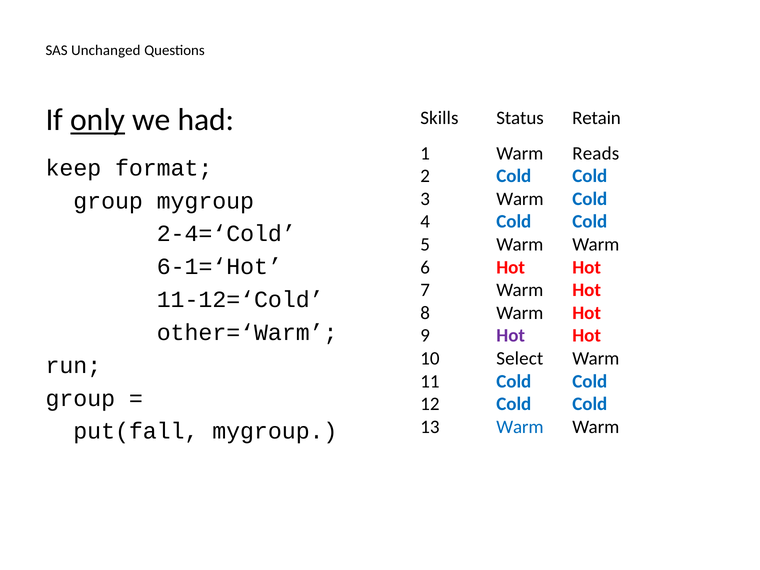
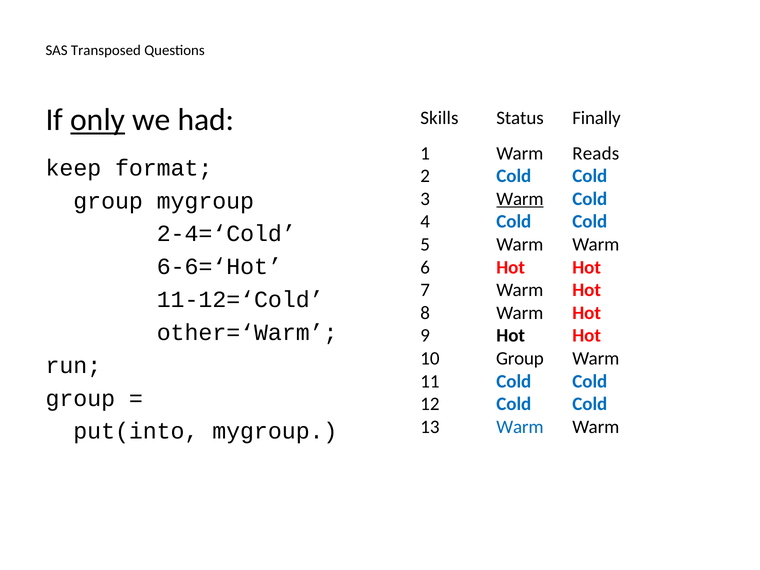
Unchanged: Unchanged -> Transposed
Retain: Retain -> Finally
Warm at (520, 199) underline: none -> present
6-1=‘Hot: 6-1=‘Hot -> 6-6=‘Hot
Hot at (511, 336) colour: purple -> black
10 Select: Select -> Group
put(fall: put(fall -> put(into
